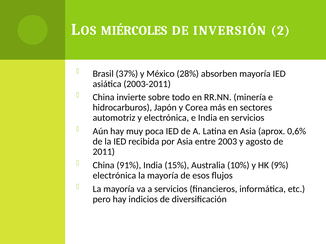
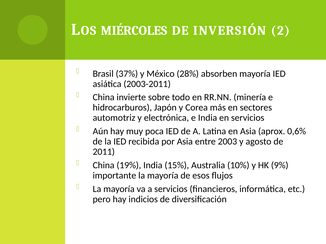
91%: 91% -> 19%
electrónica at (114, 176): electrónica -> importante
